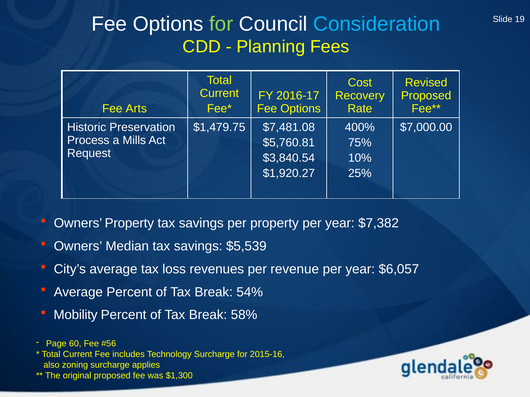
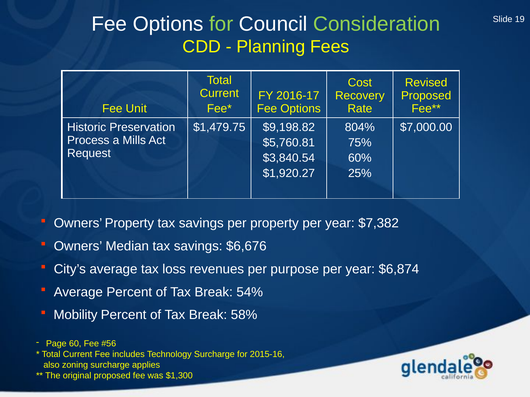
Consideration colour: light blue -> light green
Arts: Arts -> Unit
$7,481.08: $7,481.08 -> $9,198.82
400%: 400% -> 804%
10%: 10% -> 60%
$5,539: $5,539 -> $6,676
revenue: revenue -> purpose
$6,057: $6,057 -> $6,874
